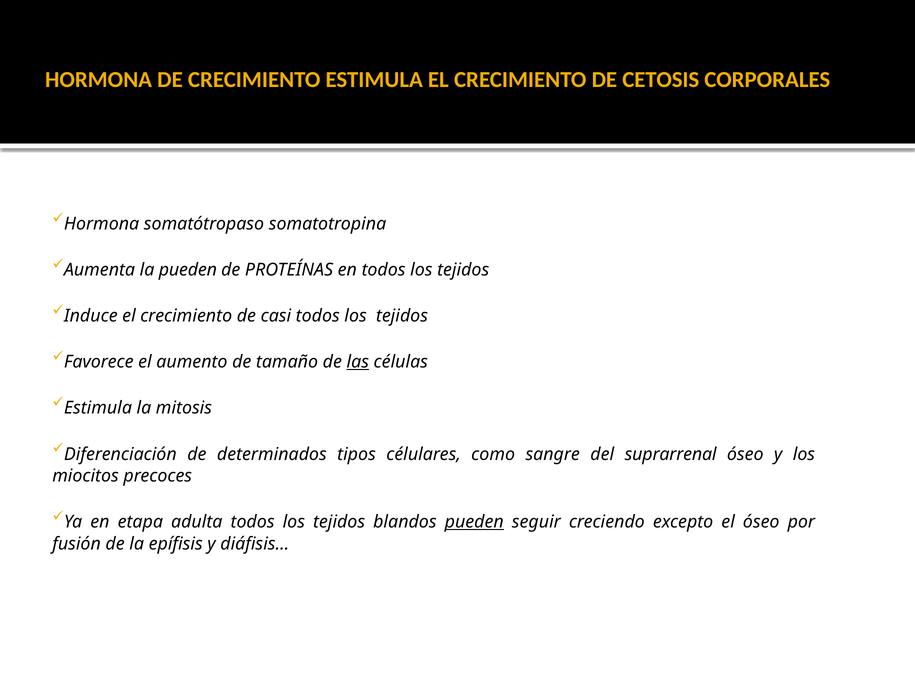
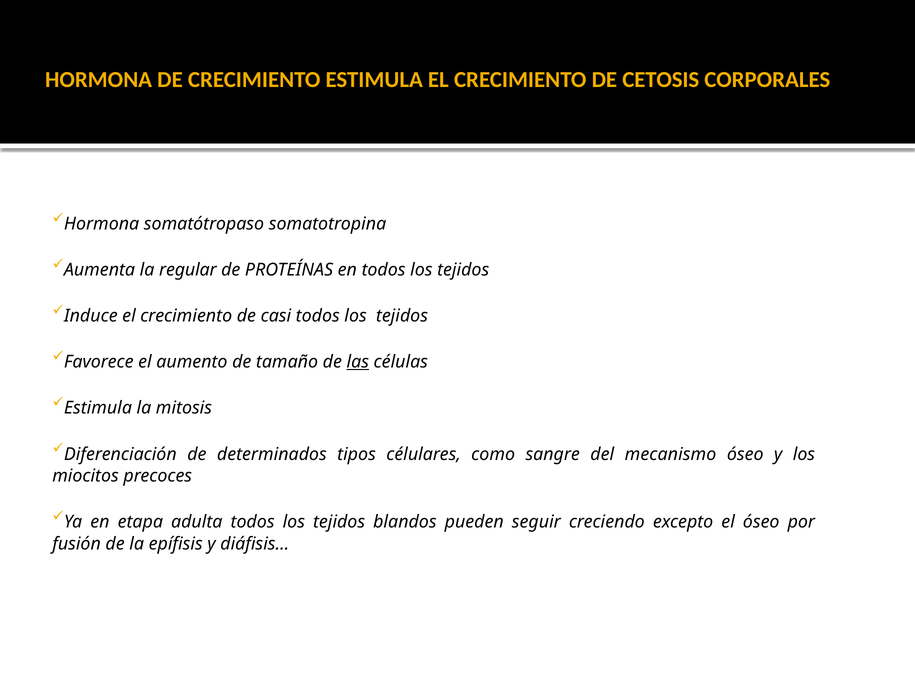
la pueden: pueden -> regular
suprarrenal: suprarrenal -> mecanismo
pueden at (474, 522) underline: present -> none
